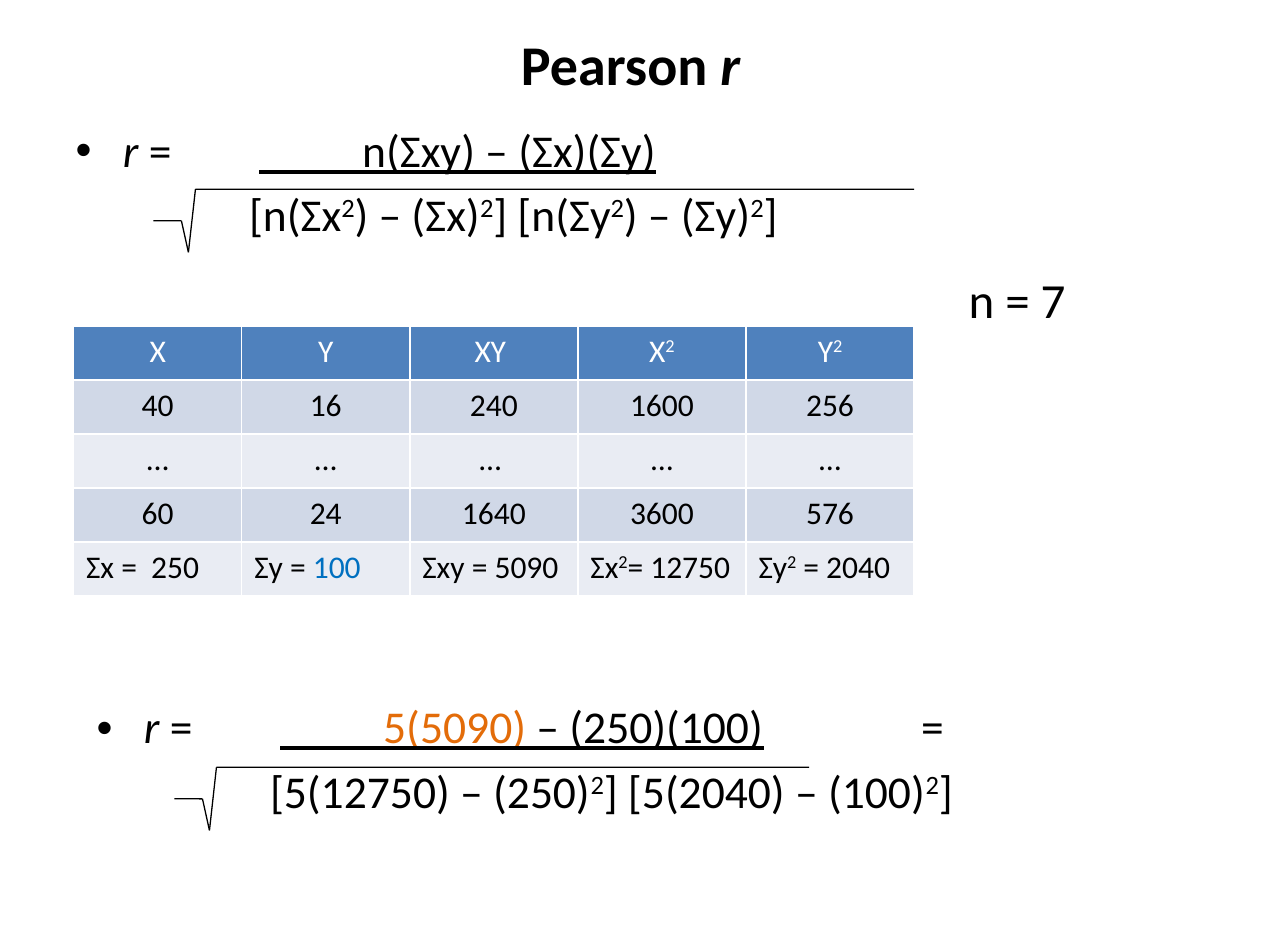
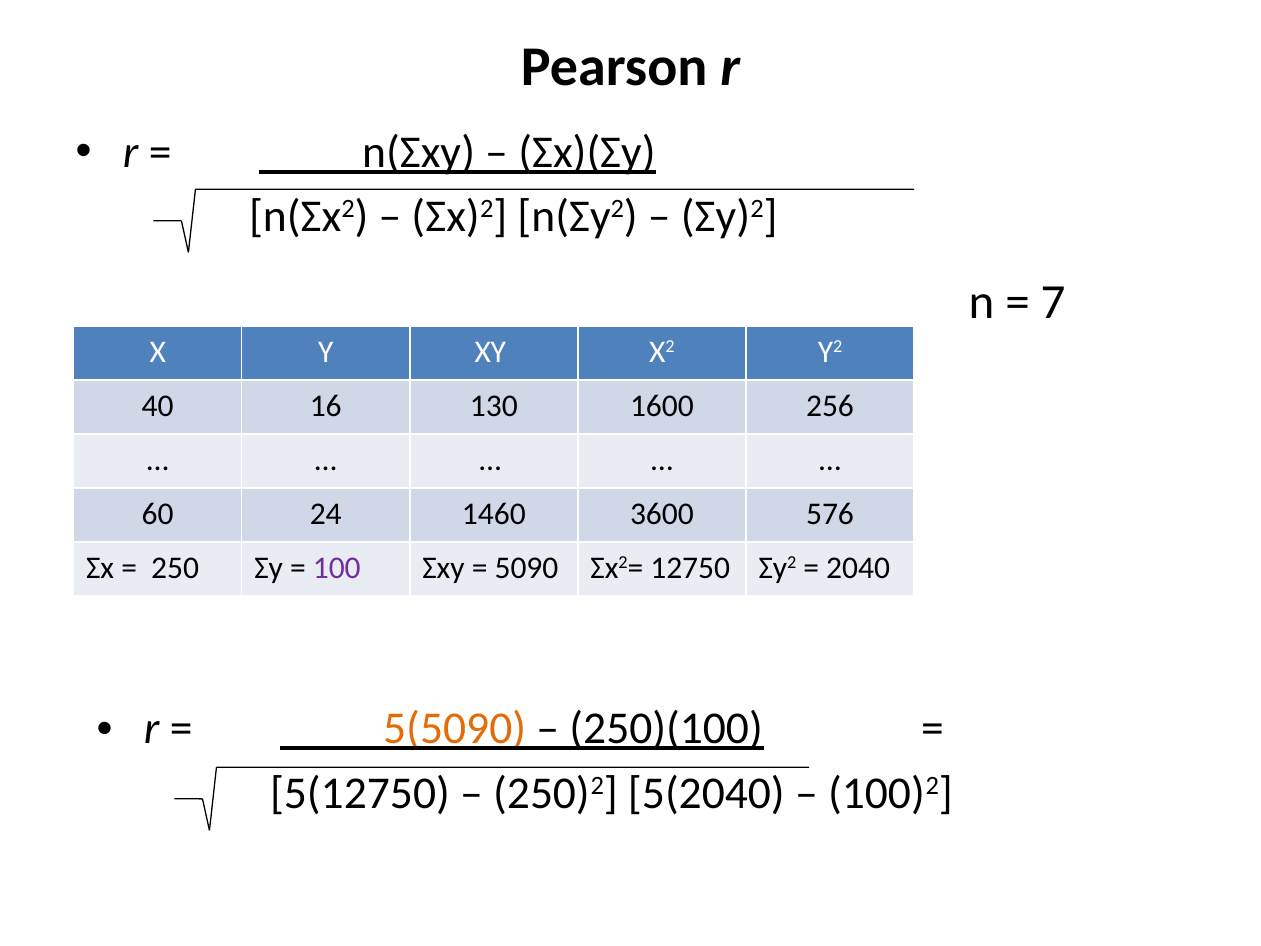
240: 240 -> 130
1640: 1640 -> 1460
100 colour: blue -> purple
